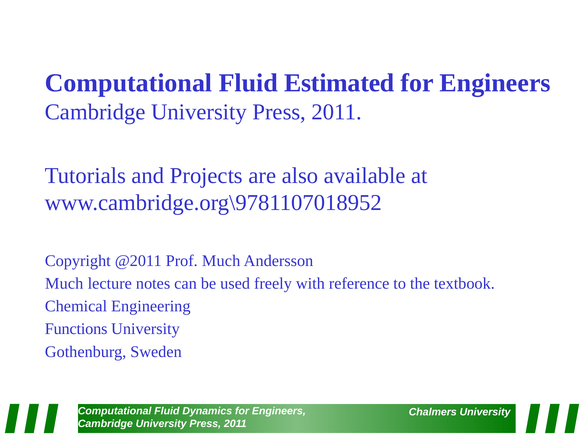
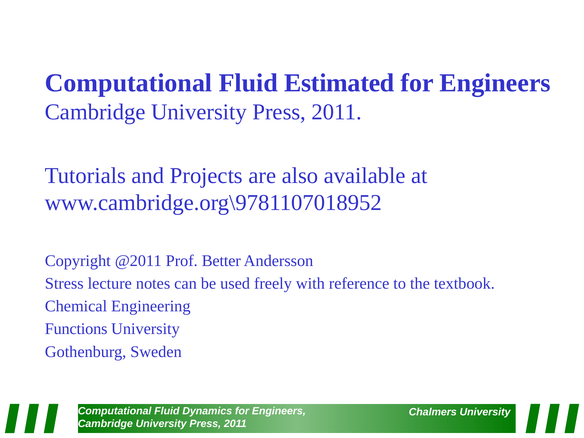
Prof Much: Much -> Better
Much at (64, 284): Much -> Stress
